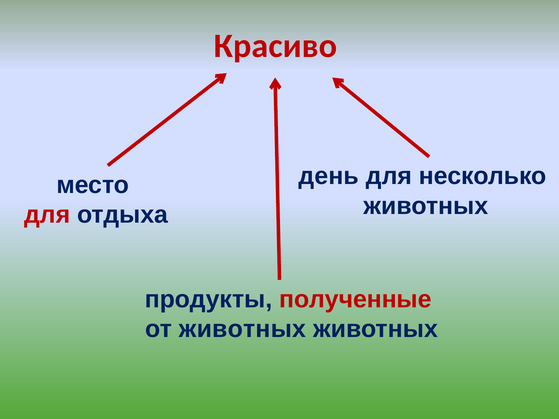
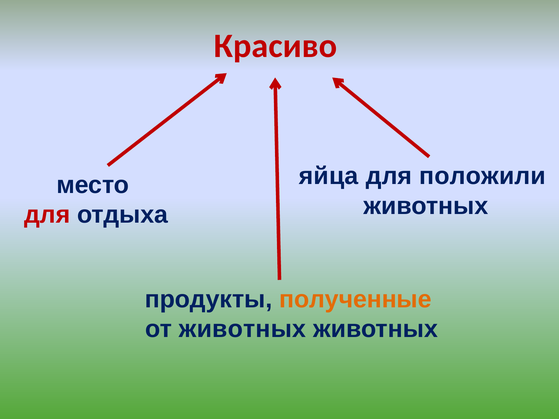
день: день -> яйца
несколько: несколько -> положили
полученные colour: red -> orange
